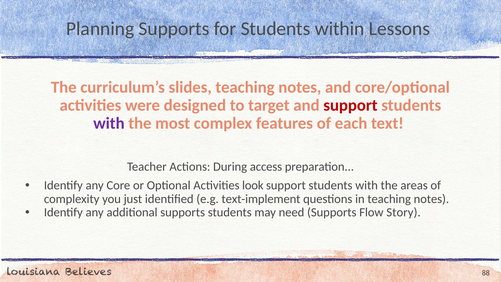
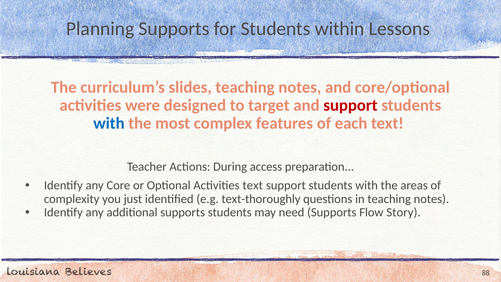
with at (109, 123) colour: purple -> blue
Activities look: look -> text
text-implement: text-implement -> text-thoroughly
